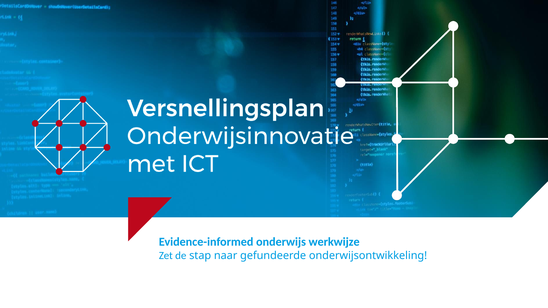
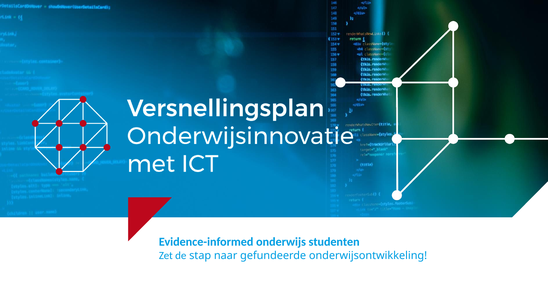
werkwijze: werkwijze -> studenten
